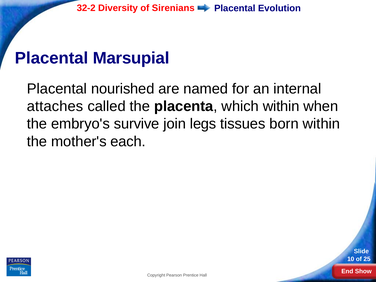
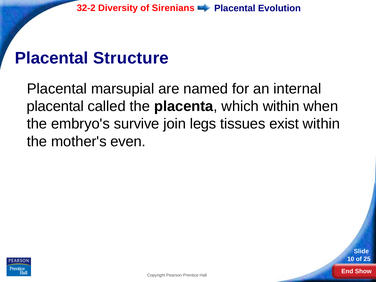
Marsupial: Marsupial -> Structure
nourished: nourished -> marsupial
attaches at (55, 106): attaches -> placental
born: born -> exist
each: each -> even
